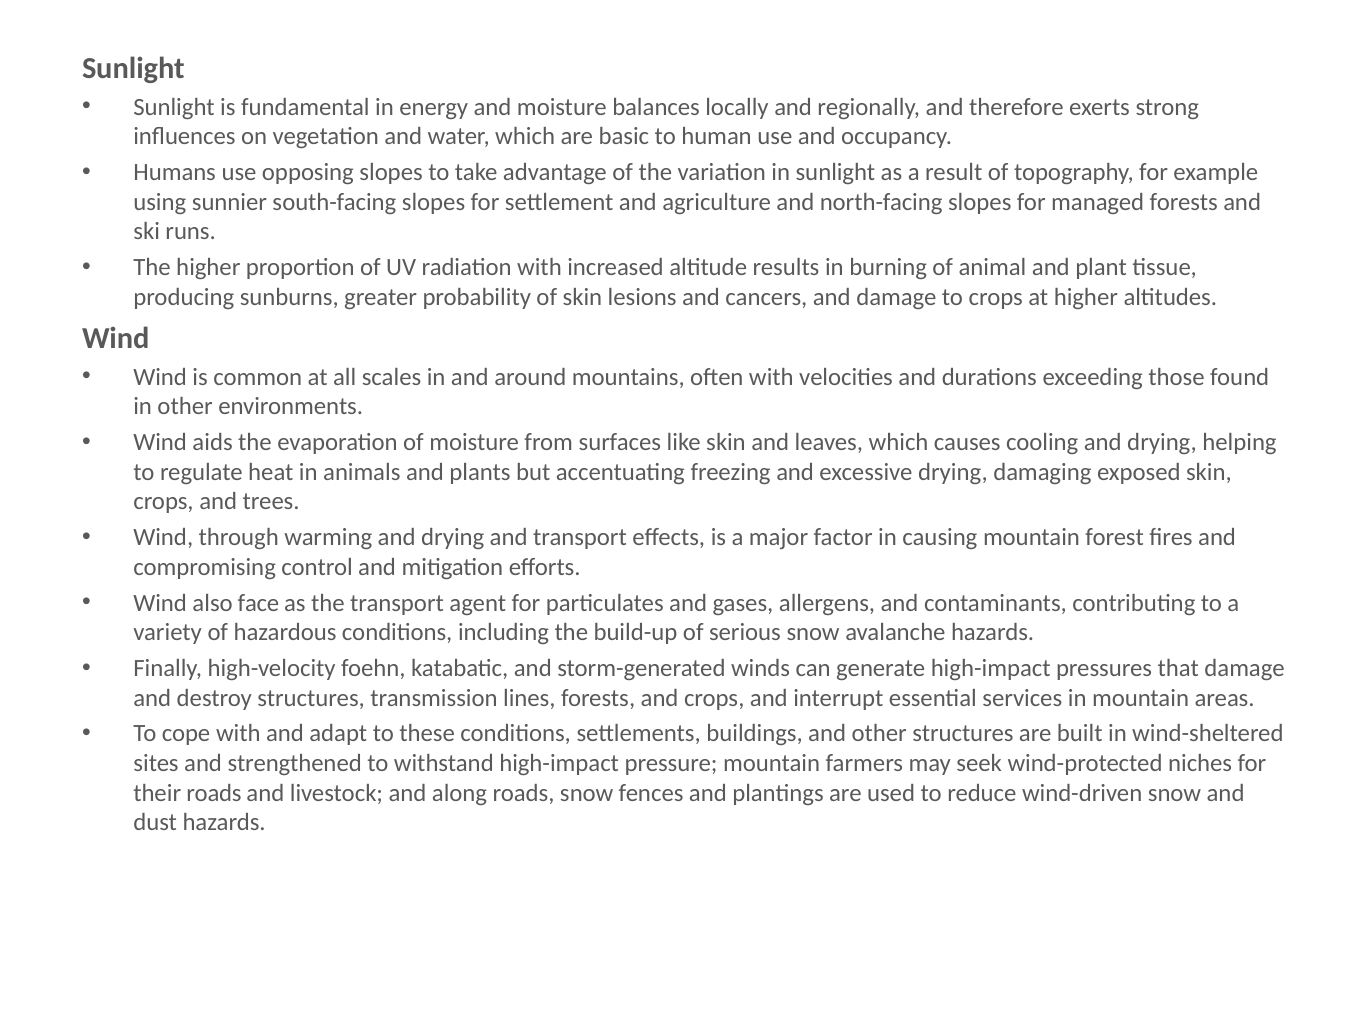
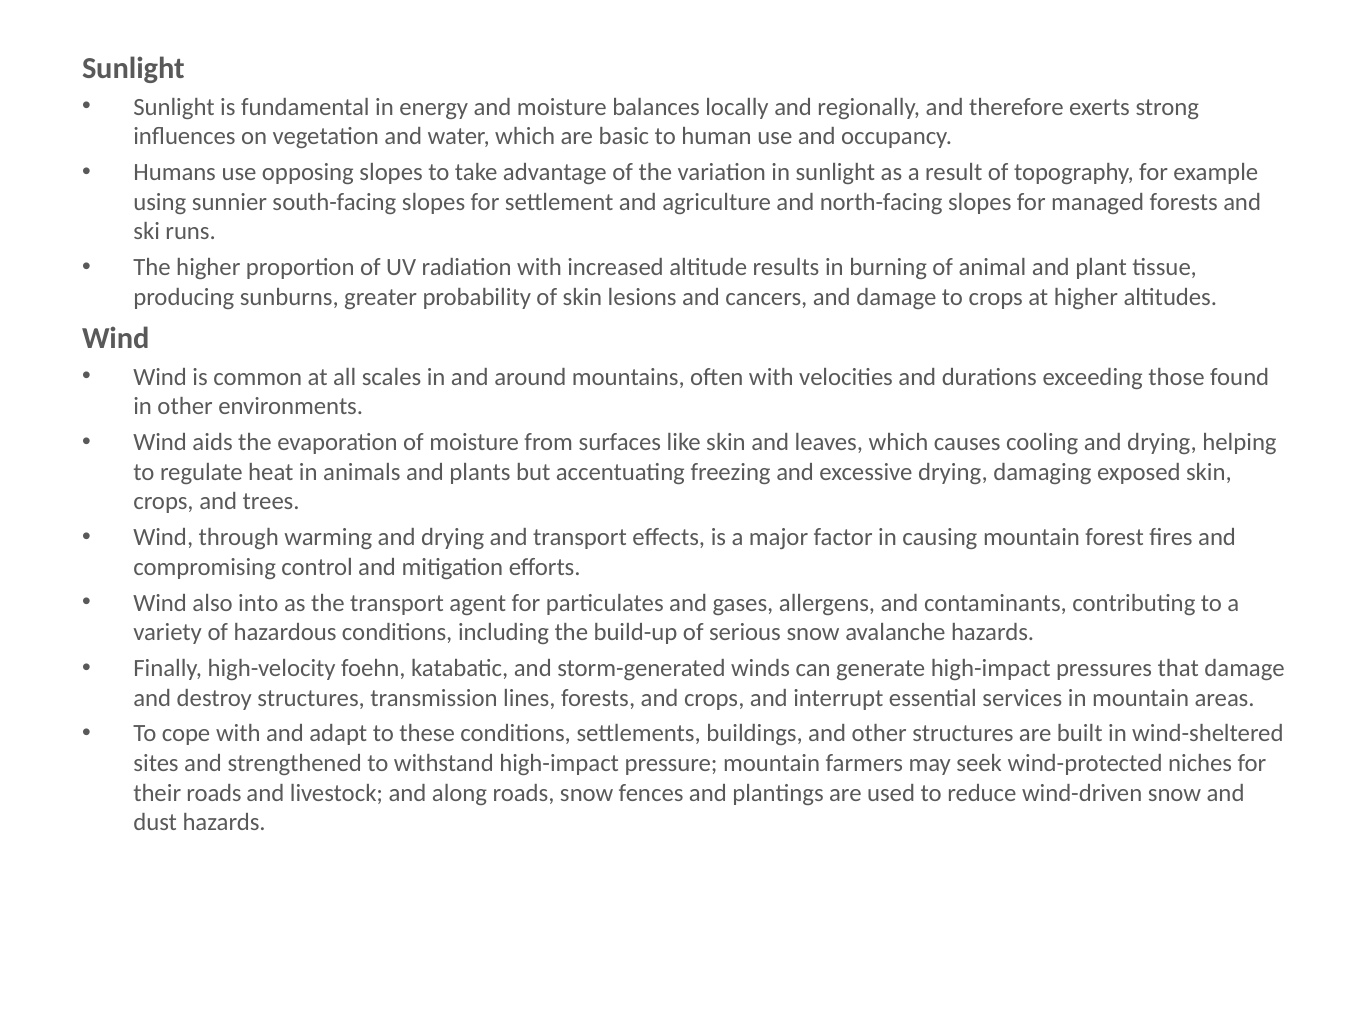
face: face -> into
